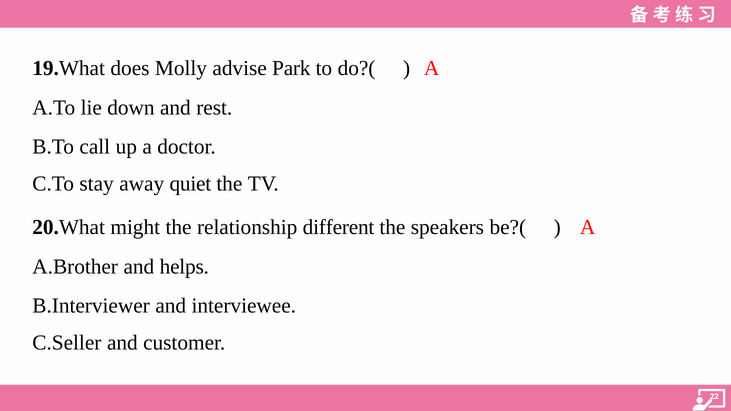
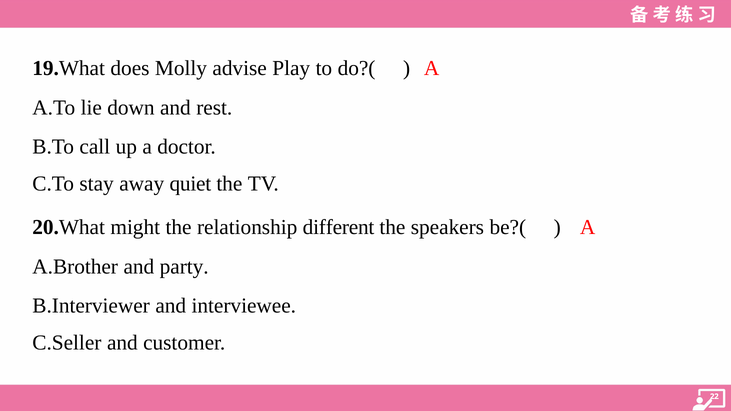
Park: Park -> Play
helps: helps -> party
